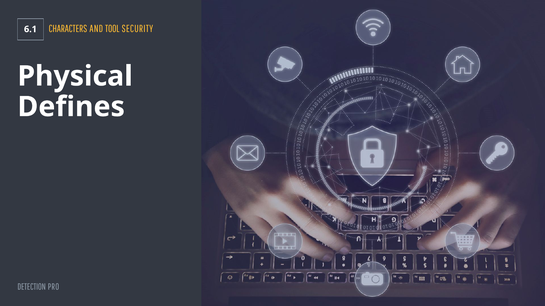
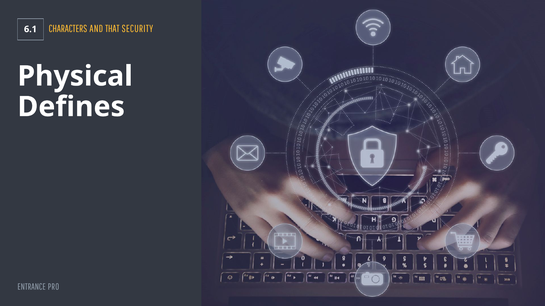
TOOL: TOOL -> THAT
DETECTION: DETECTION -> ENTRANCE
